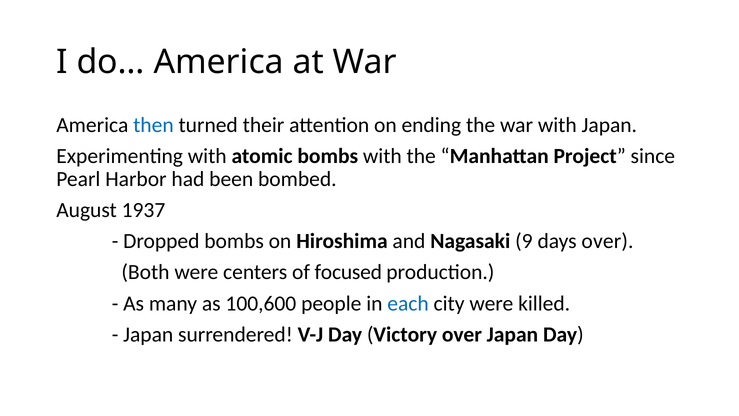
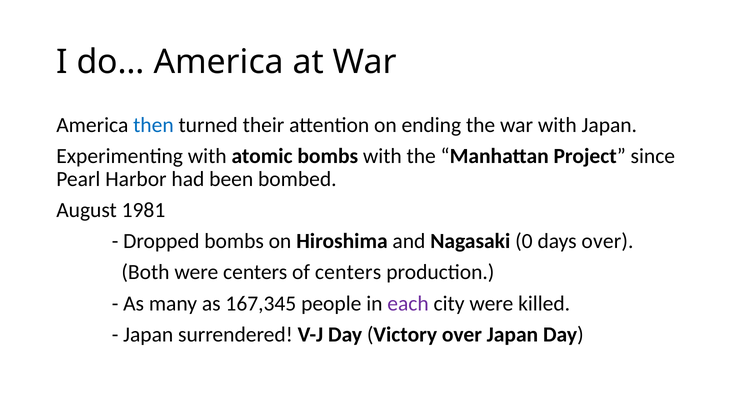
1937: 1937 -> 1981
9: 9 -> 0
of focused: focused -> centers
100,600: 100,600 -> 167,345
each colour: blue -> purple
